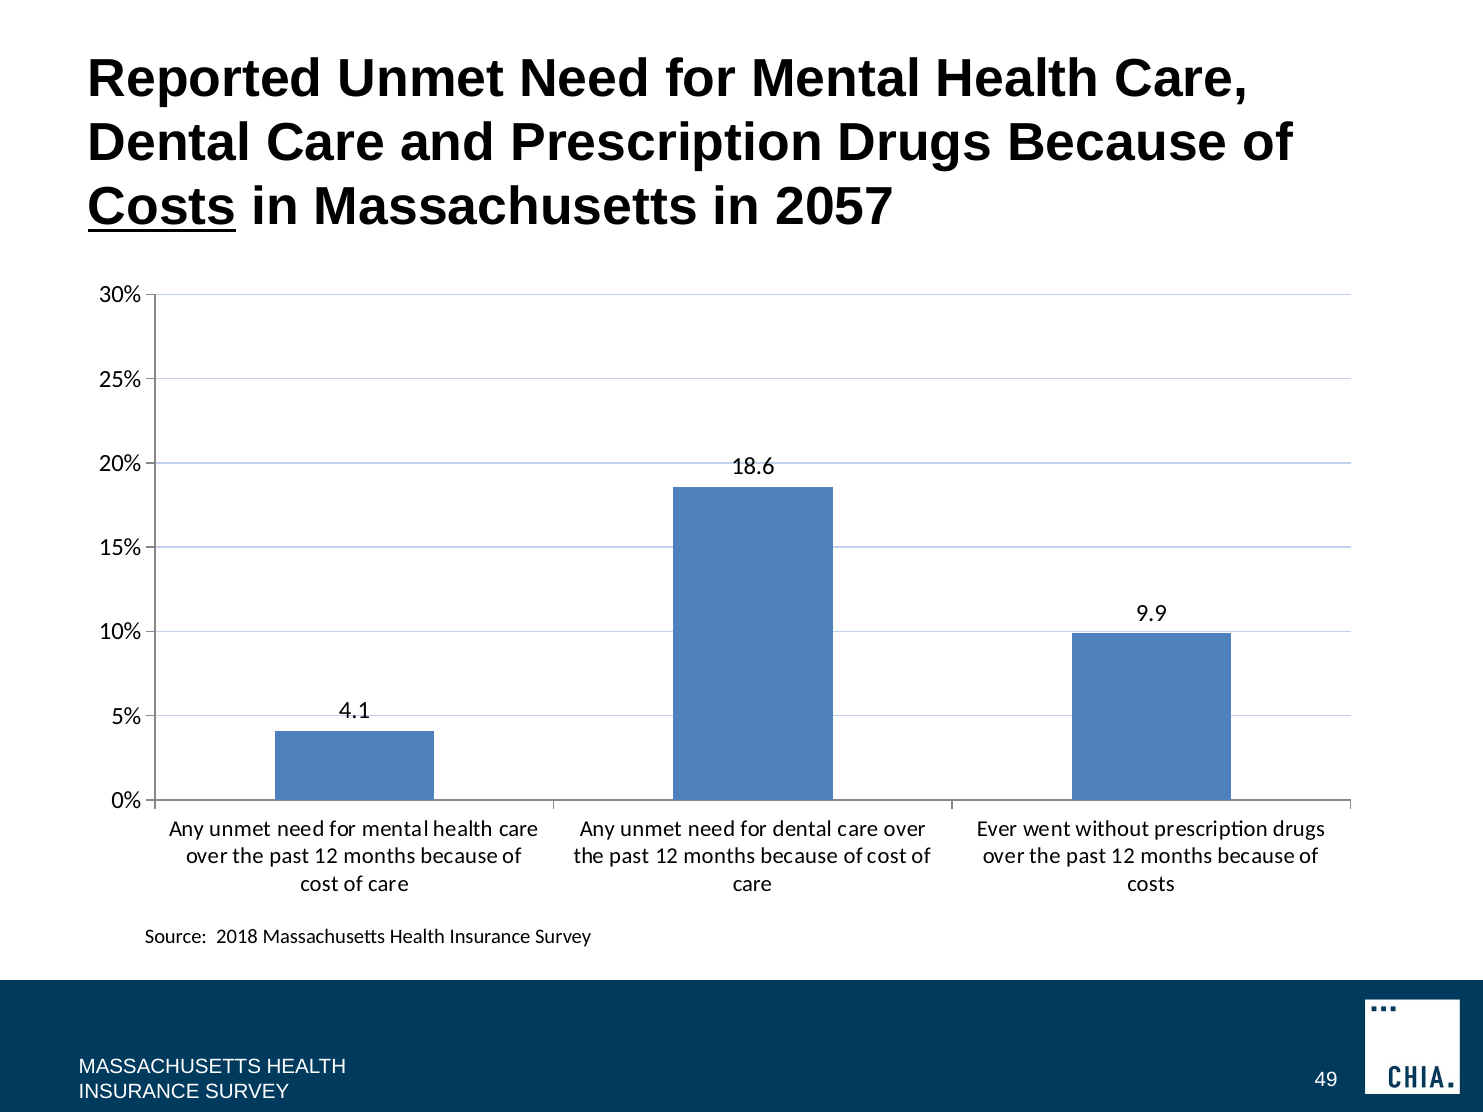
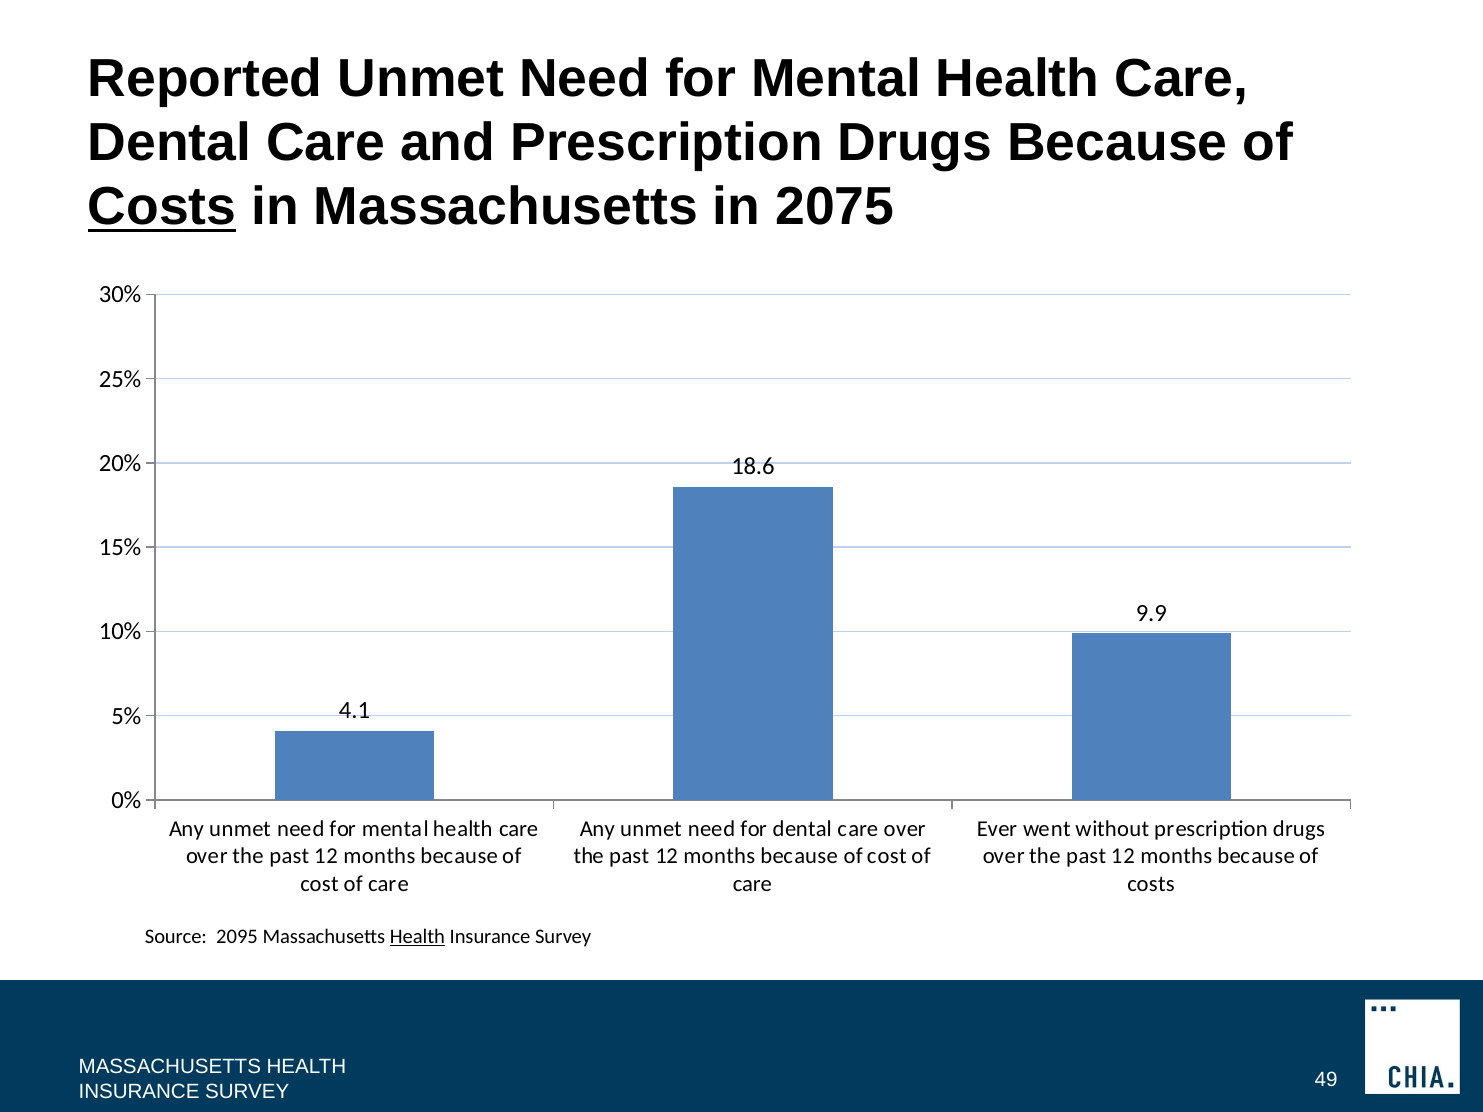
2057: 2057 -> 2075
2018: 2018 -> 2095
Health at (417, 937) underline: none -> present
